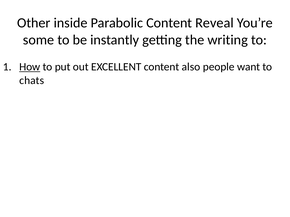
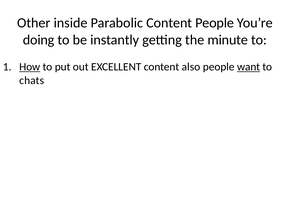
Content Reveal: Reveal -> People
some: some -> doing
writing: writing -> minute
want underline: none -> present
